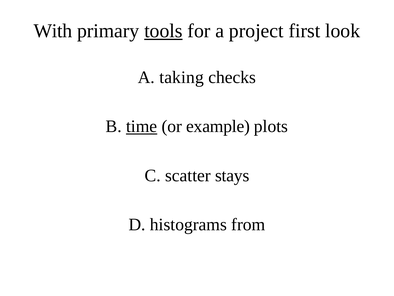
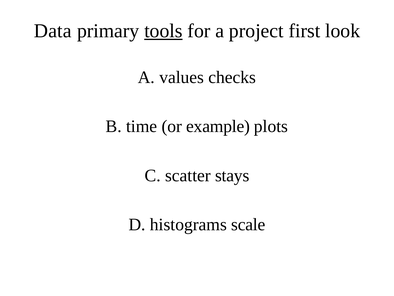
With: With -> Data
taking: taking -> values
time underline: present -> none
from: from -> scale
